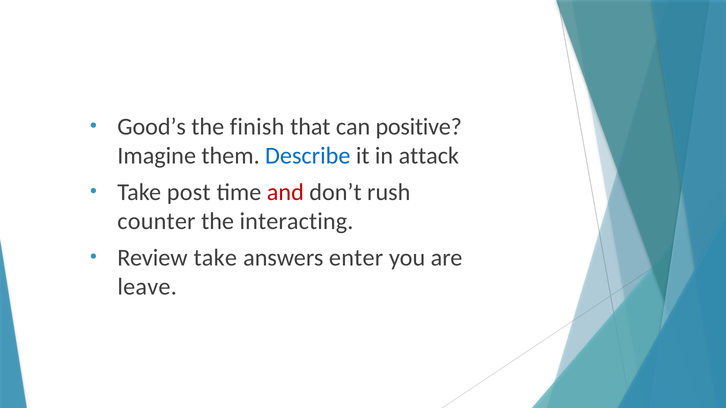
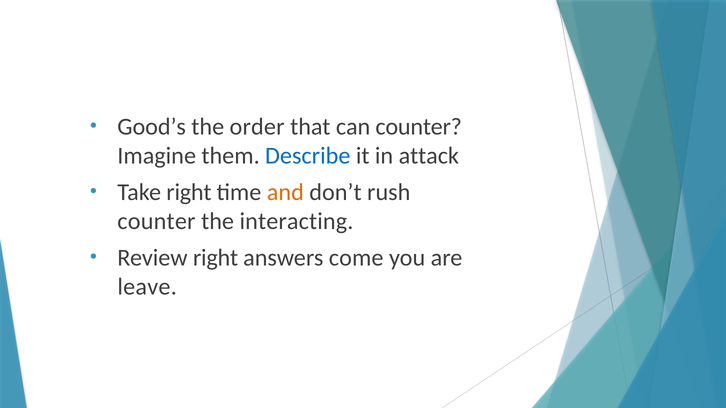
finish: finish -> order
can positive: positive -> counter
Take post: post -> right
and colour: red -> orange
Review take: take -> right
enter: enter -> come
